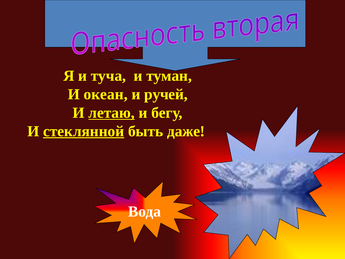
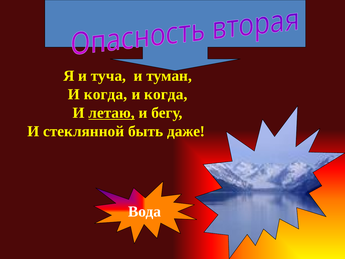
океан at (106, 94): океан -> когда
ручей at (166, 94): ручей -> когда
стеклянной underline: present -> none
